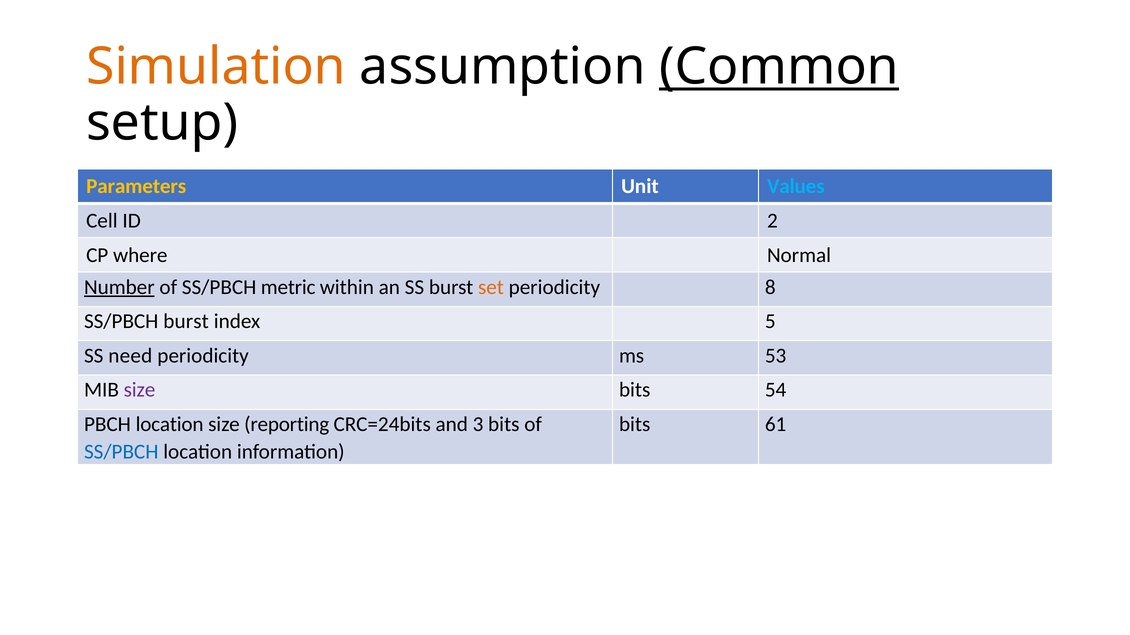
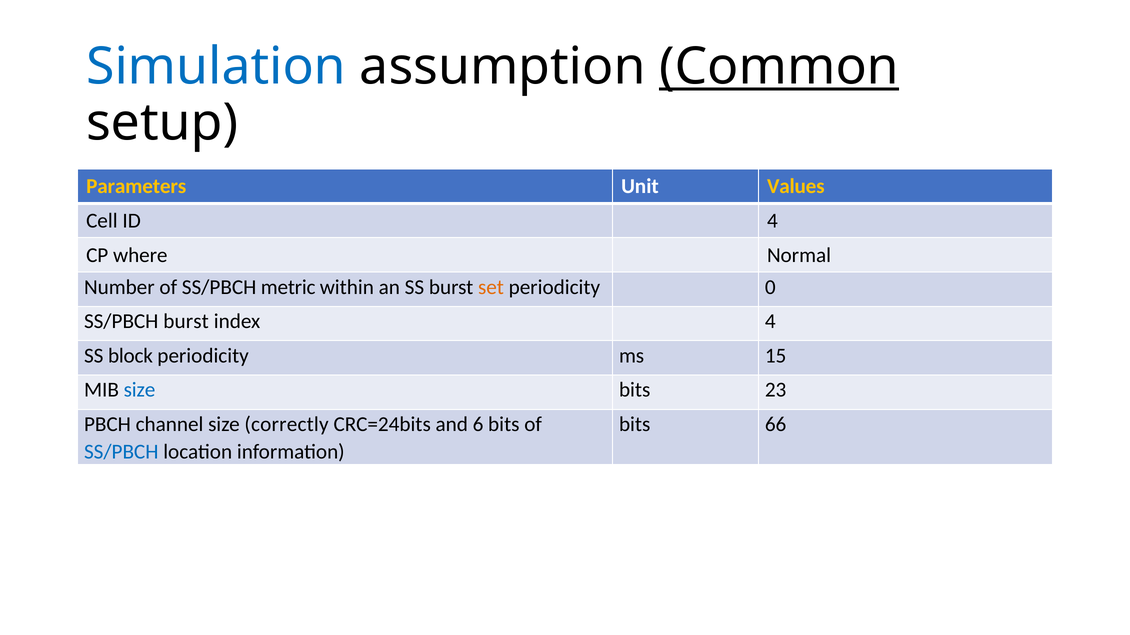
Simulation colour: orange -> blue
Values colour: light blue -> yellow
ID 2: 2 -> 4
Number underline: present -> none
8: 8 -> 0
index 5: 5 -> 4
need: need -> block
53: 53 -> 15
size at (140, 390) colour: purple -> blue
54: 54 -> 23
PBCH location: location -> channel
reporting: reporting -> correctly
3: 3 -> 6
61: 61 -> 66
